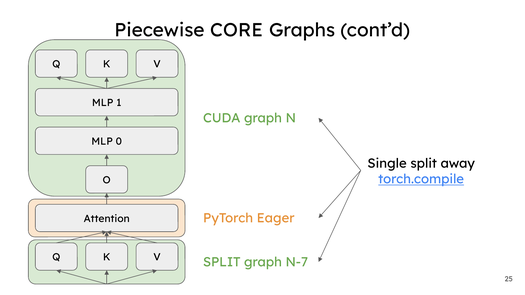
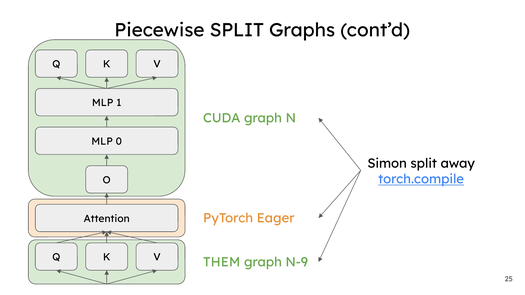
Piecewise CORE: CORE -> SPLIT
Single: Single -> Simon
SPLIT at (222, 263): SPLIT -> THEM
N-7: N-7 -> N-9
